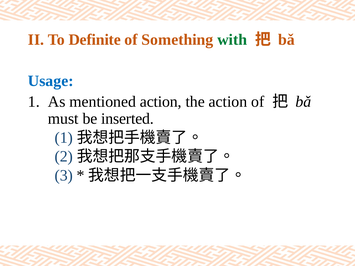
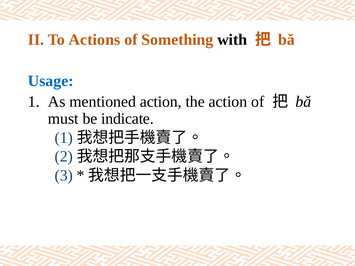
Definite: Definite -> Actions
with colour: green -> black
inserted: inserted -> indicate
